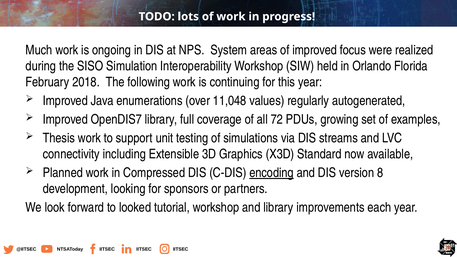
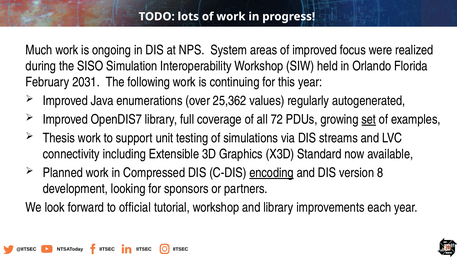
2018: 2018 -> 2031
11,048: 11,048 -> 25,362
set underline: none -> present
looked: looked -> official
